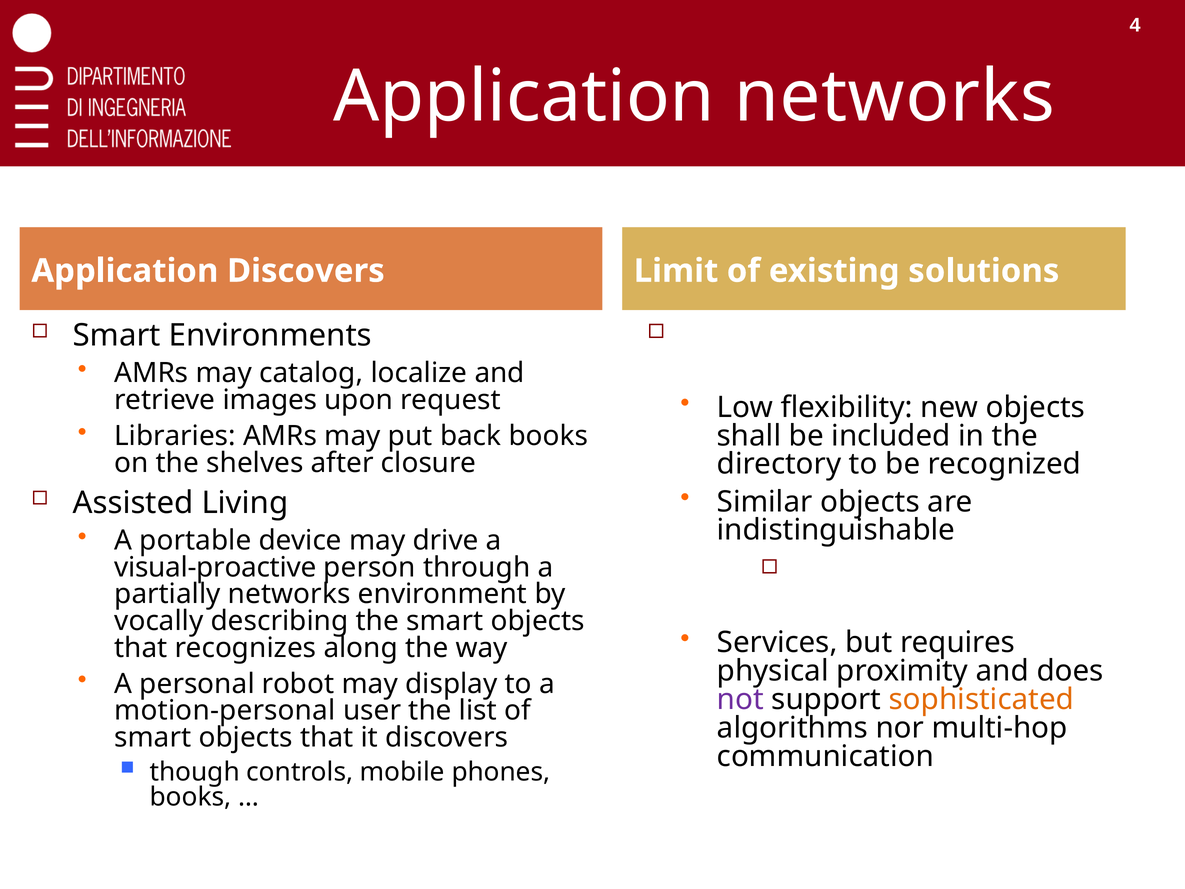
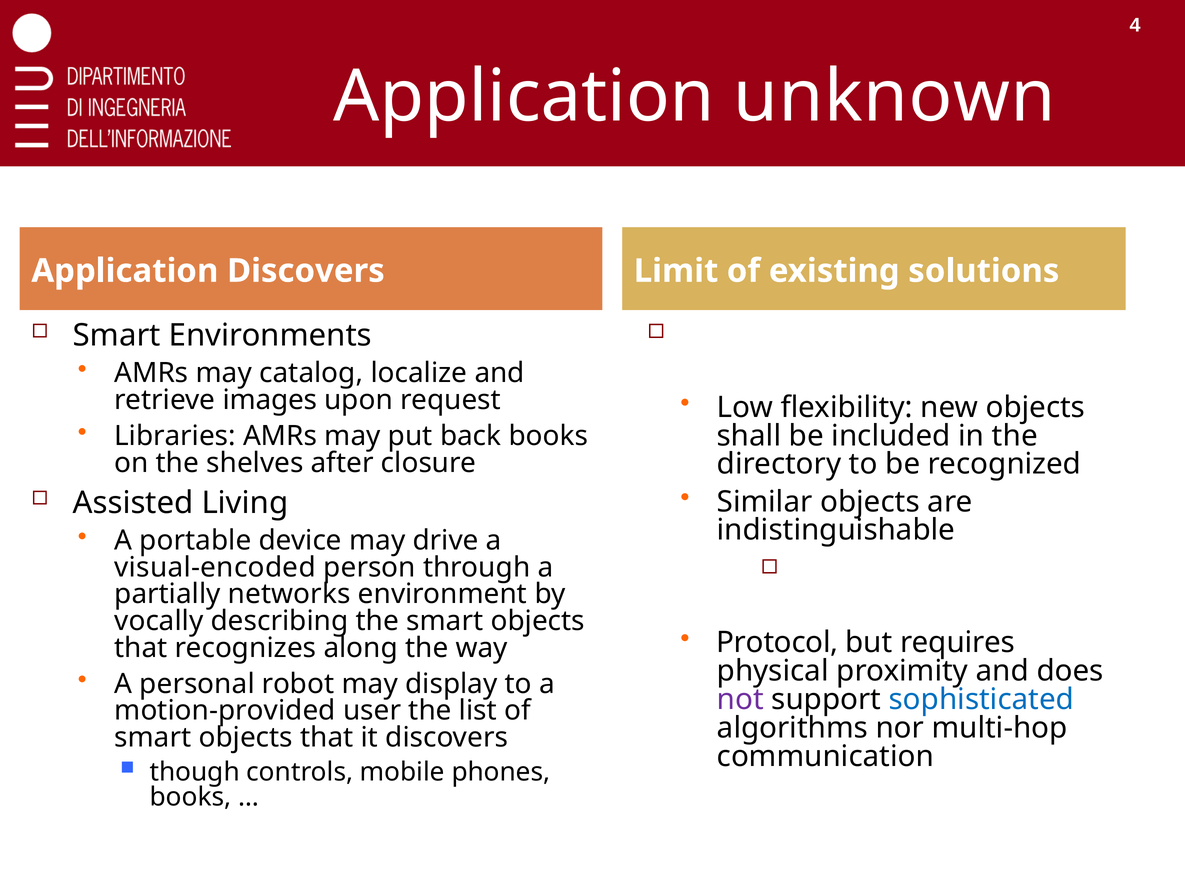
Application networks: networks -> unknown
visual-proactive: visual-proactive -> visual-encoded
Services: Services -> Protocol
sophisticated colour: orange -> blue
motion-personal: motion-personal -> motion-provided
